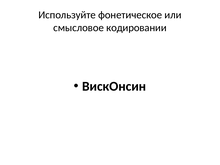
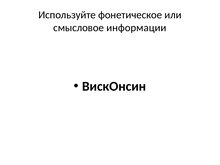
кодировании: кодировании -> информации
